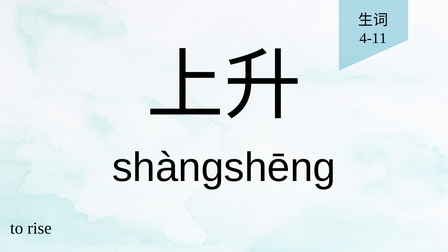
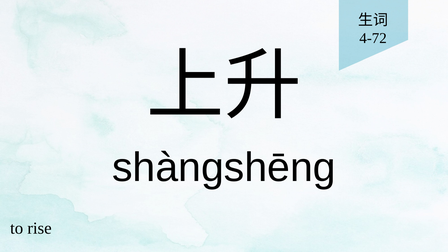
4-11: 4-11 -> 4-72
